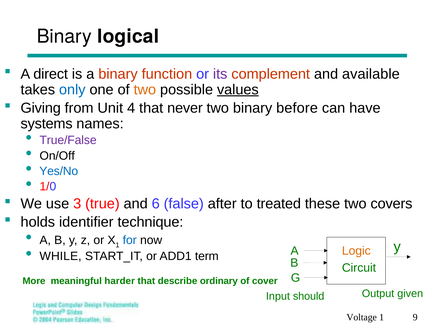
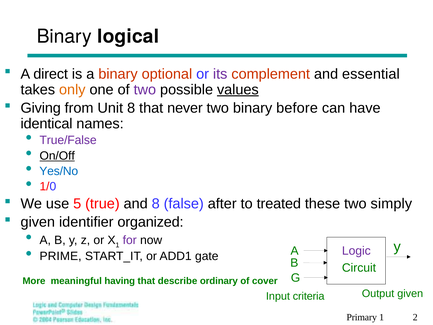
function: function -> optional
available: available -> essential
only colour: blue -> orange
two at (145, 90) colour: orange -> purple
Unit 4: 4 -> 8
systems: systems -> identical
On/Off underline: none -> present
3: 3 -> 5
and 6: 6 -> 8
covers: covers -> simply
holds at (38, 222): holds -> given
technique: technique -> organized
for colour: blue -> purple
Logic colour: orange -> purple
WHILE: WHILE -> PRIME
term: term -> gate
harder: harder -> having
should: should -> criteria
Voltage: Voltage -> Primary
9: 9 -> 2
